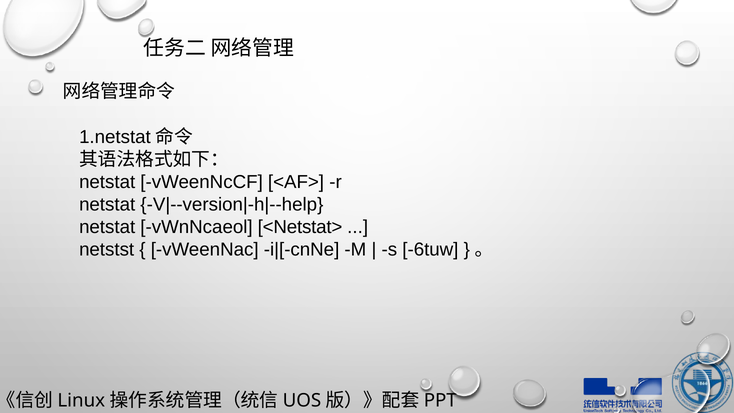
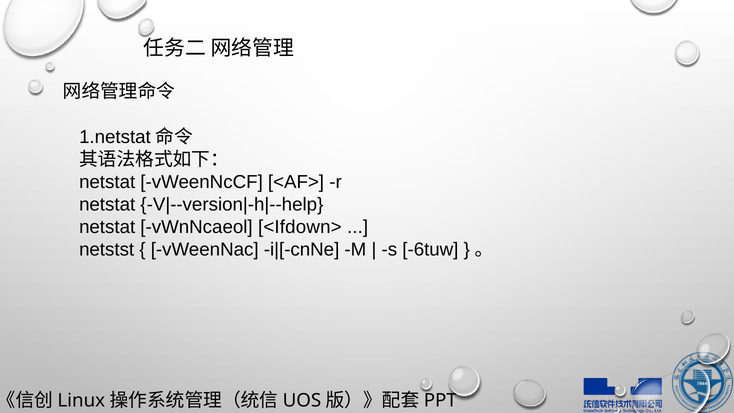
<Netstat>: <Netstat> -> <Ifdown>
